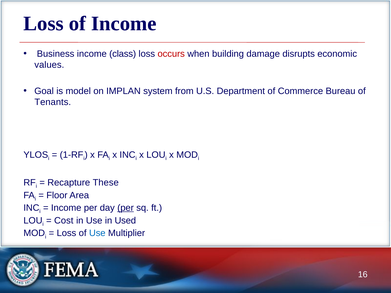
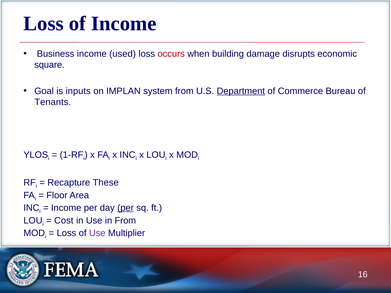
class: class -> used
values: values -> square
model: model -> inputs
Department underline: none -> present
in Used: Used -> From
Use at (97, 233) colour: blue -> purple
